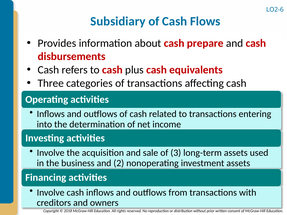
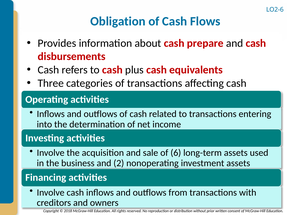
Subsidiary: Subsidiary -> Obligation
3: 3 -> 6
